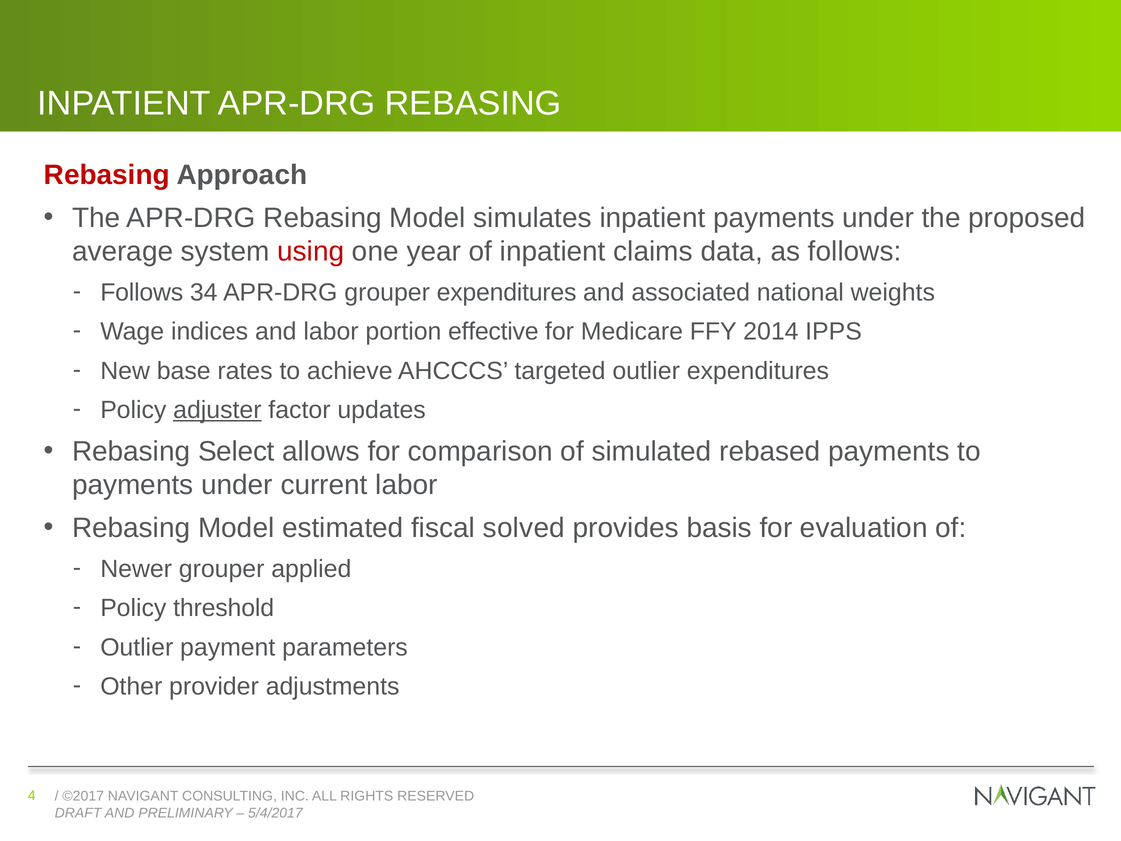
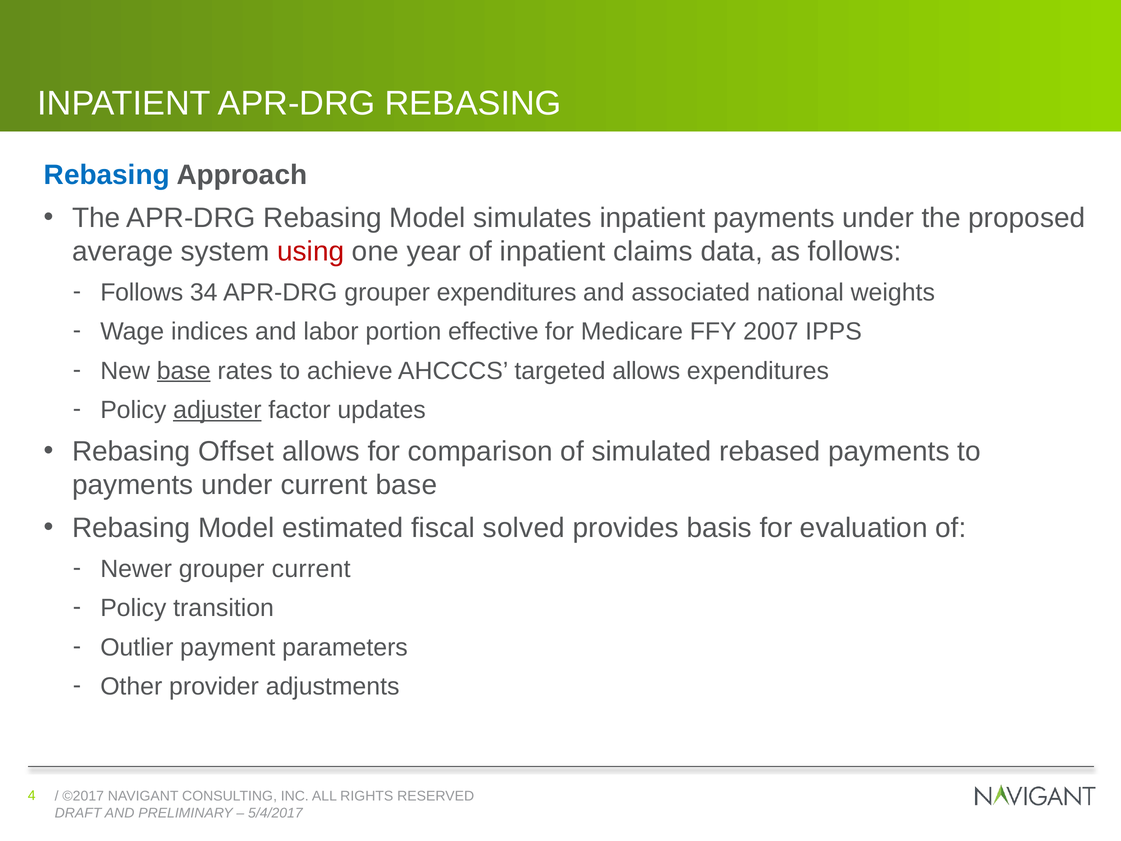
Rebasing at (107, 175) colour: red -> blue
2014: 2014 -> 2007
base at (184, 371) underline: none -> present
targeted outlier: outlier -> allows
Select: Select -> Offset
current labor: labor -> base
grouper applied: applied -> current
threshold: threshold -> transition
